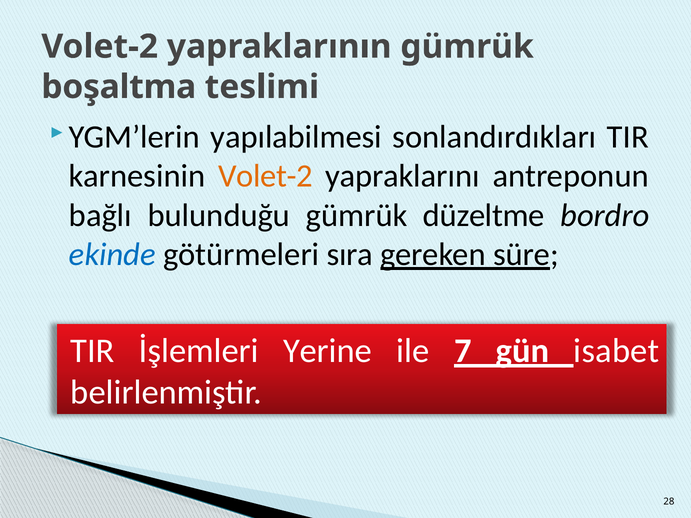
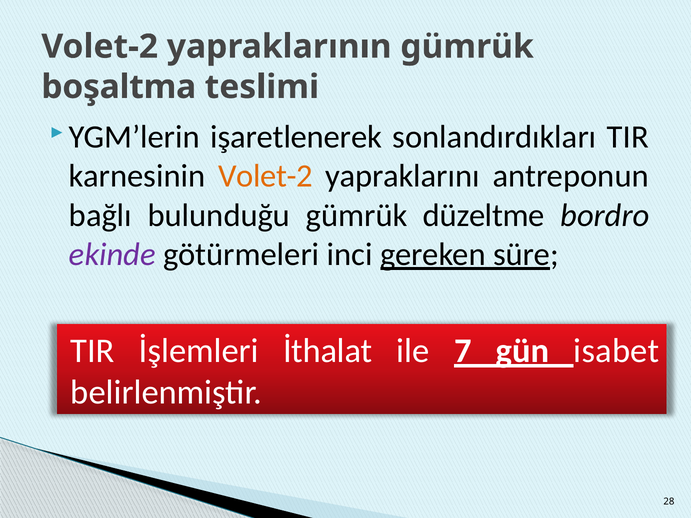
yapılabilmesi: yapılabilmesi -> işaretlenerek
ekinde colour: blue -> purple
sıra: sıra -> inci
Yerine: Yerine -> İthalat
